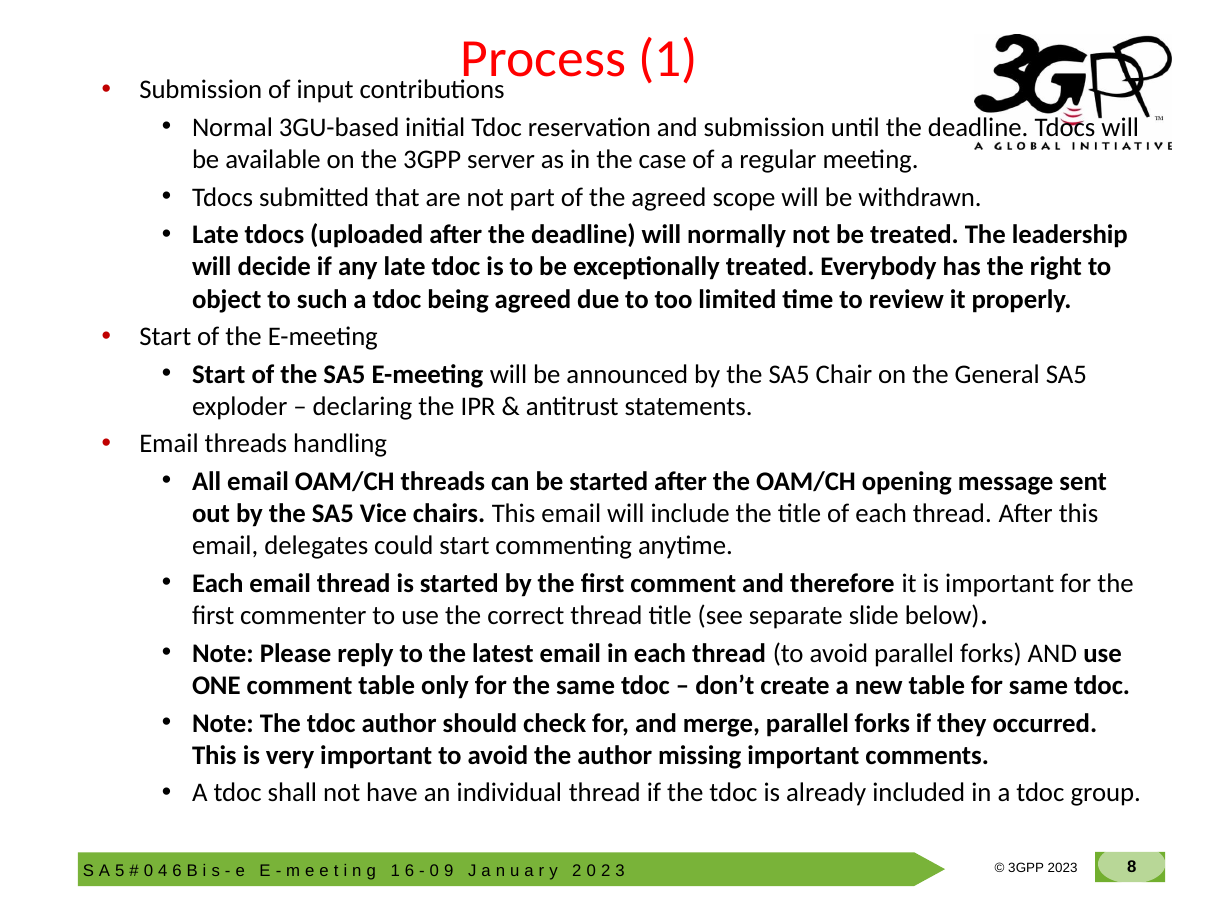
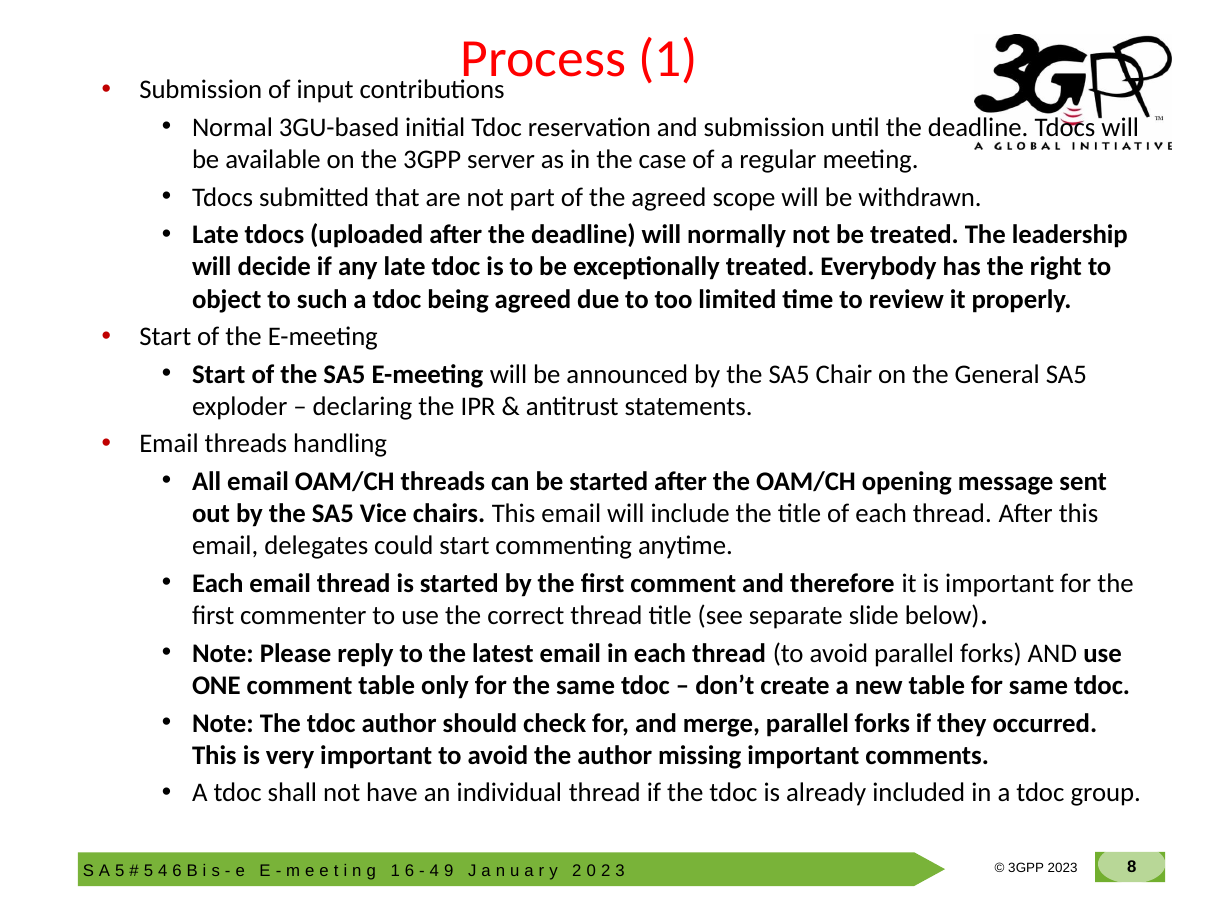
0 at (148, 870): 0 -> 5
0 at (434, 870): 0 -> 4
